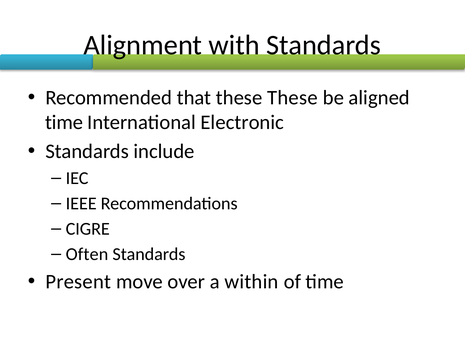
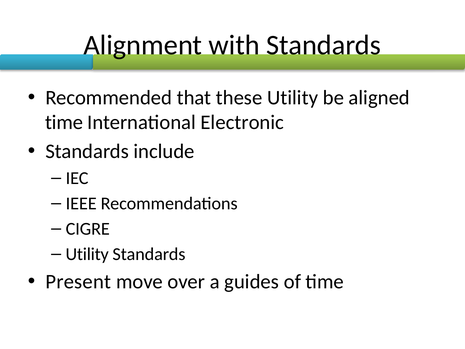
these These: These -> Utility
Often at (87, 254): Often -> Utility
within: within -> guides
